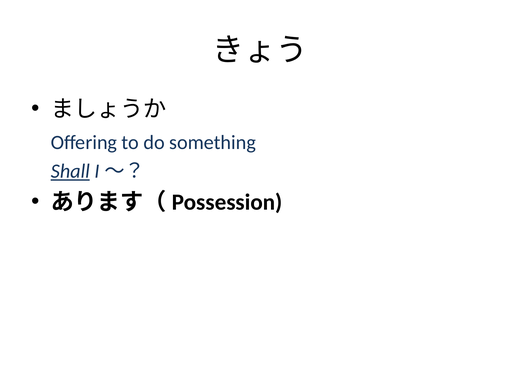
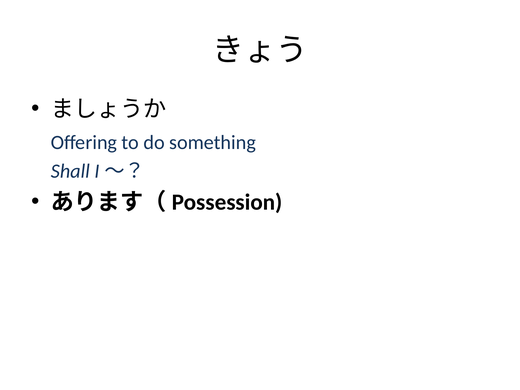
Shall underline: present -> none
